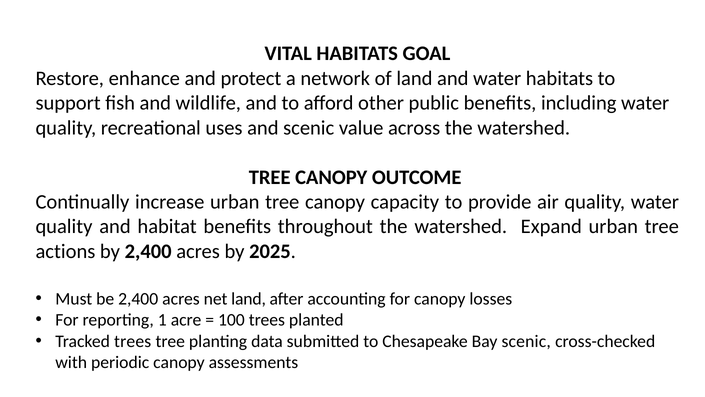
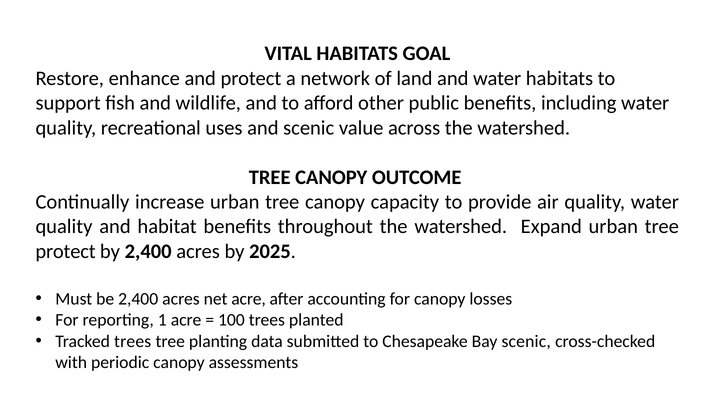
actions at (65, 251): actions -> protect
net land: land -> acre
